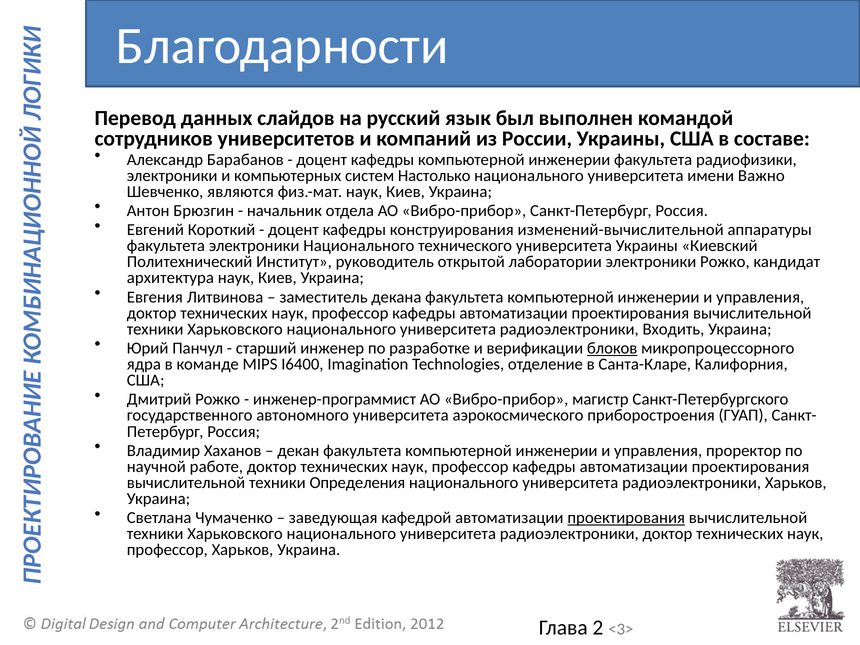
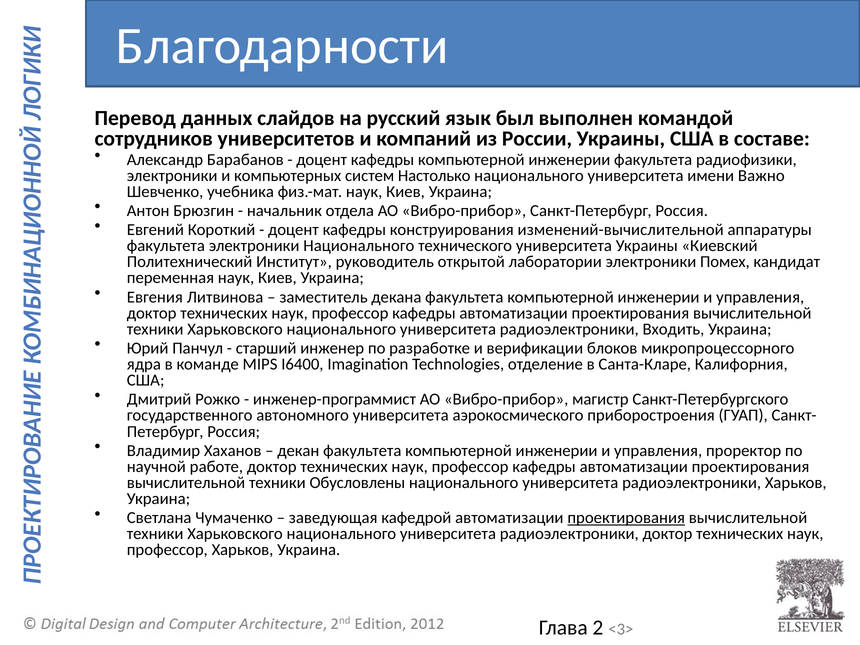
являются: являются -> учебника
электроники Рожко: Рожко -> Помех
архитектура: архитектура -> переменная
блоков underline: present -> none
Определения: Определения -> Обусловлены
